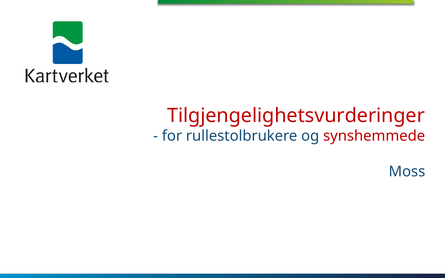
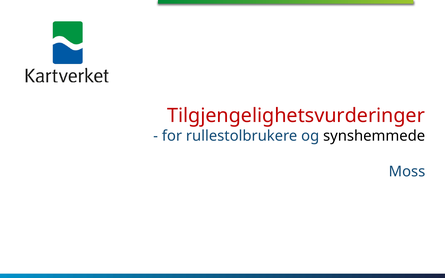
synshemmede colour: red -> black
